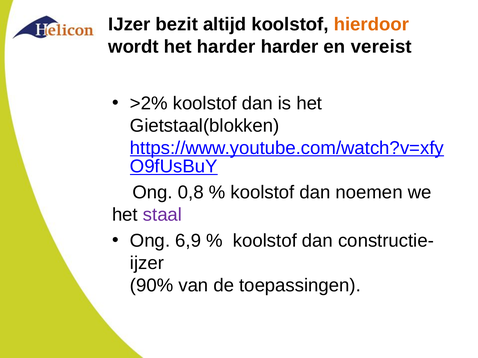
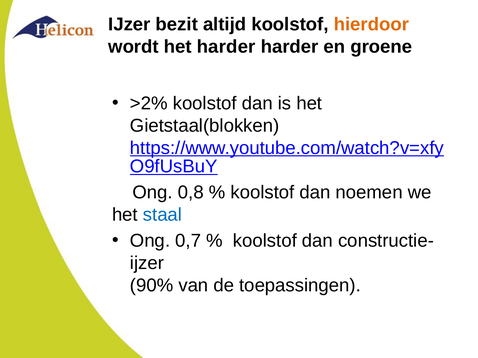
vereist: vereist -> groene
staal colour: purple -> blue
6,9: 6,9 -> 0,7
